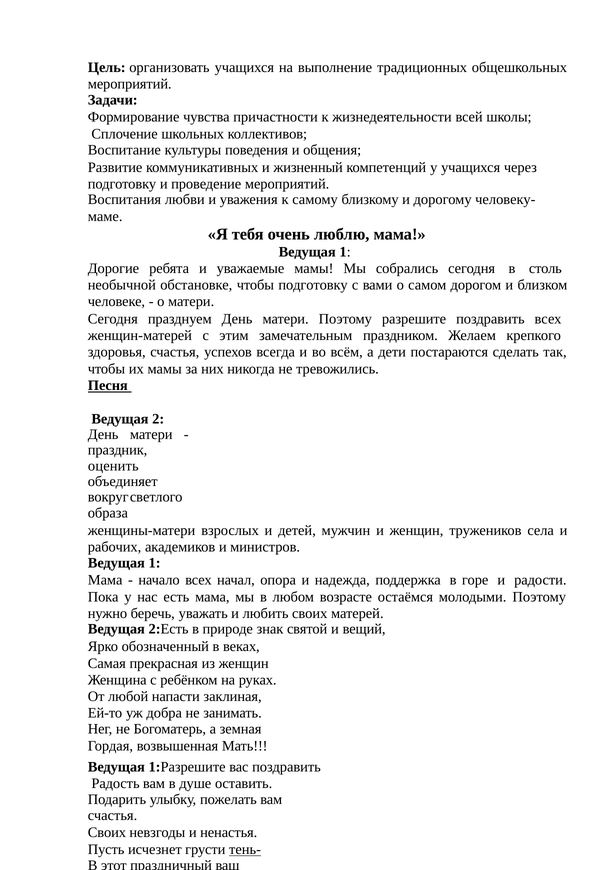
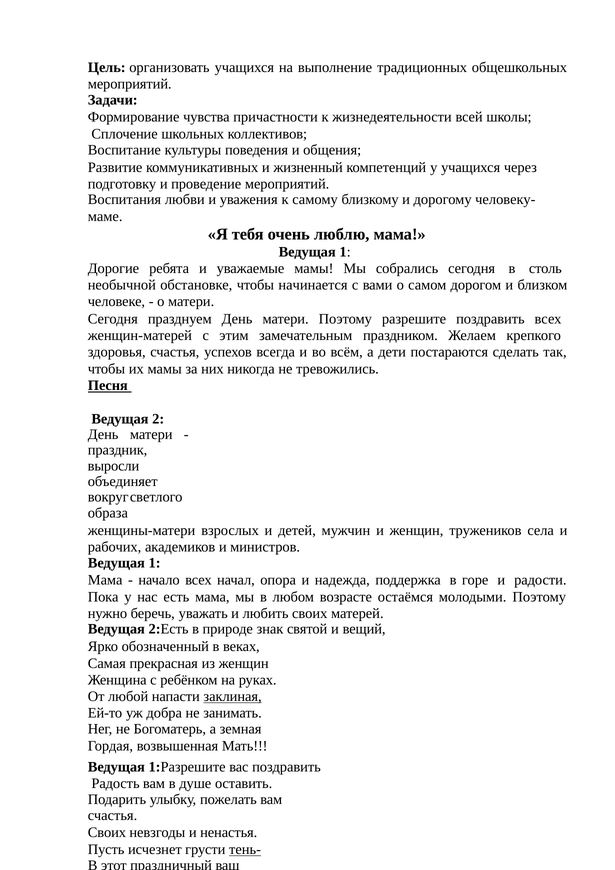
чтобы подготовку: подготовку -> начинается
оценить: оценить -> выросли
заклиная underline: none -> present
